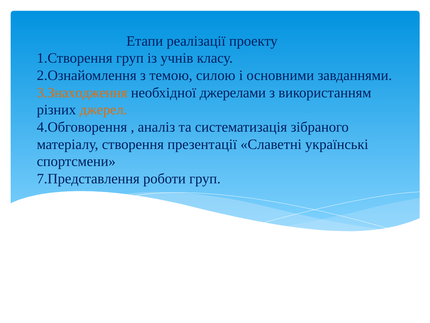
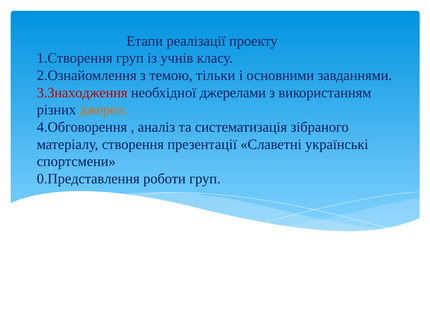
силою: силою -> тільки
3.Знаходження colour: orange -> red
7.Представлення: 7.Представлення -> 0.Представлення
